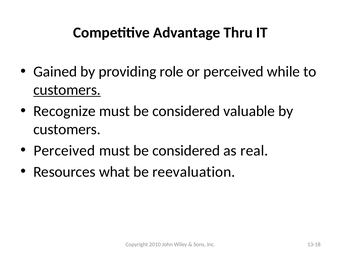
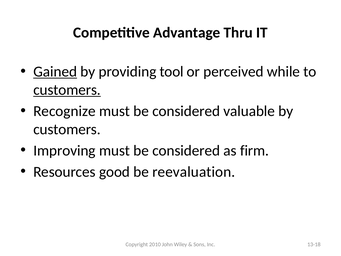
Gained underline: none -> present
role: role -> tool
Perceived at (64, 150): Perceived -> Improving
real: real -> firm
what: what -> good
